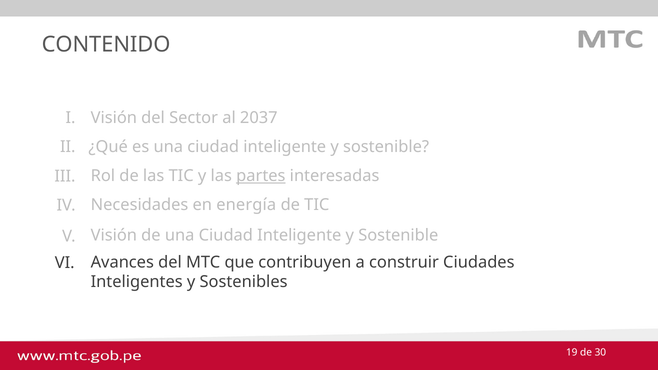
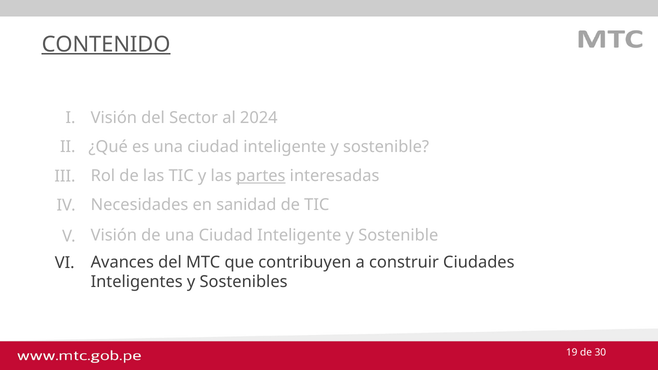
CONTENIDO underline: none -> present
2037: 2037 -> 2024
energía: energía -> sanidad
